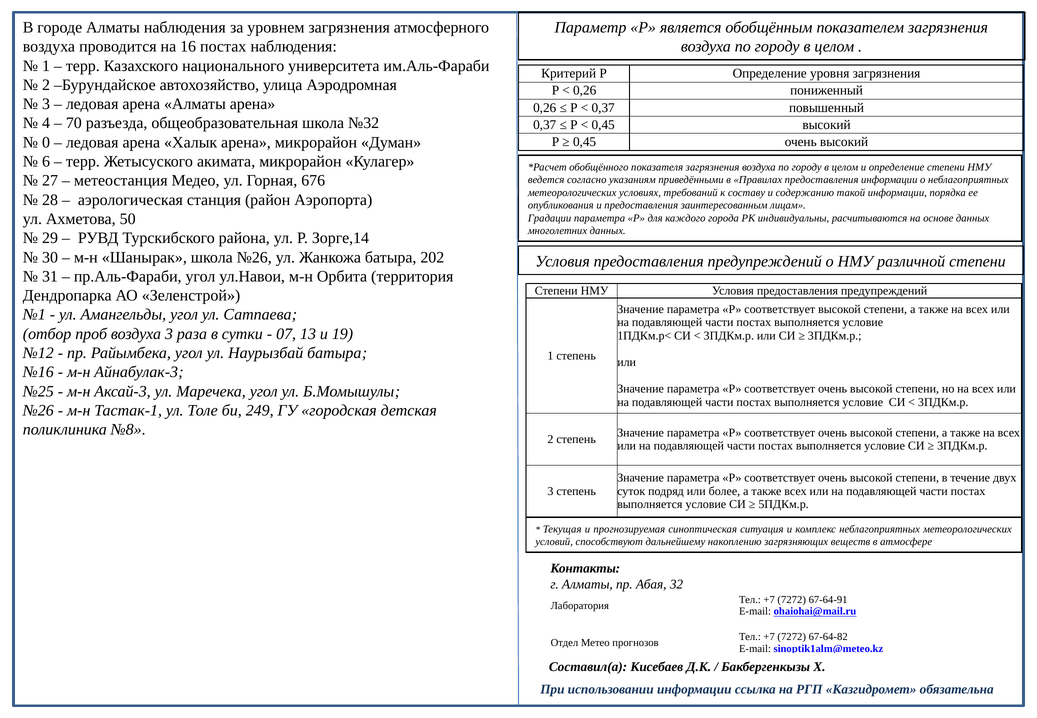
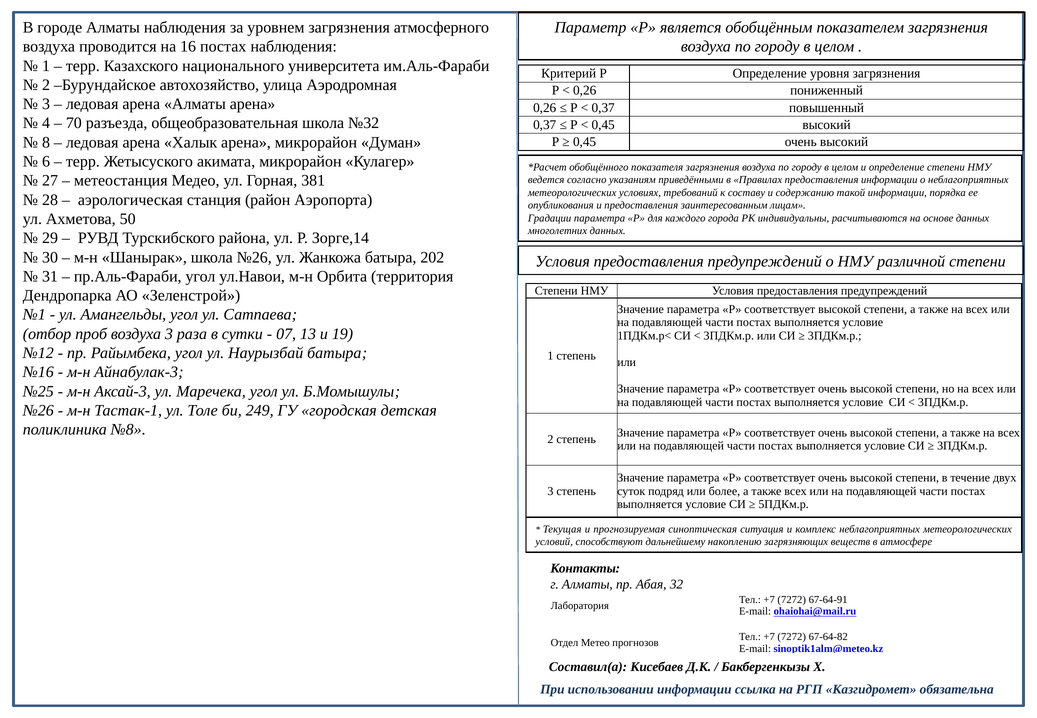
0: 0 -> 8
676: 676 -> 381
